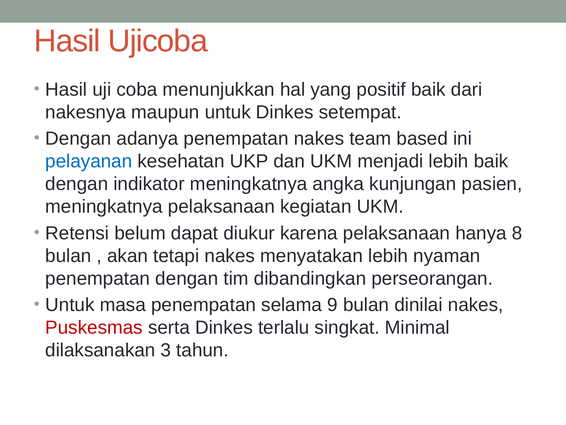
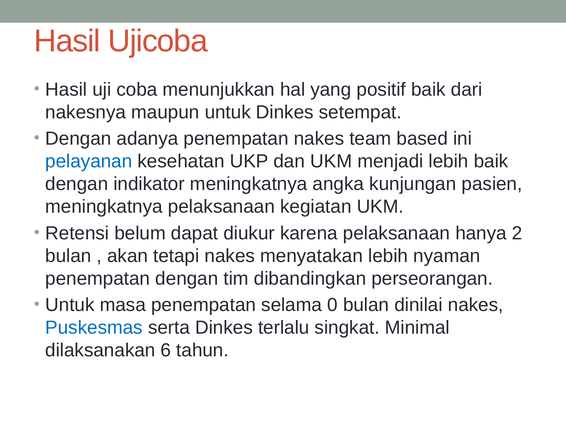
8: 8 -> 2
9: 9 -> 0
Puskesmas colour: red -> blue
3: 3 -> 6
